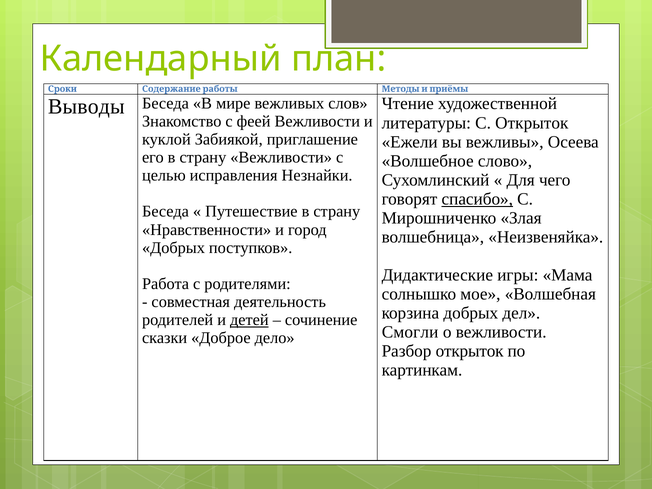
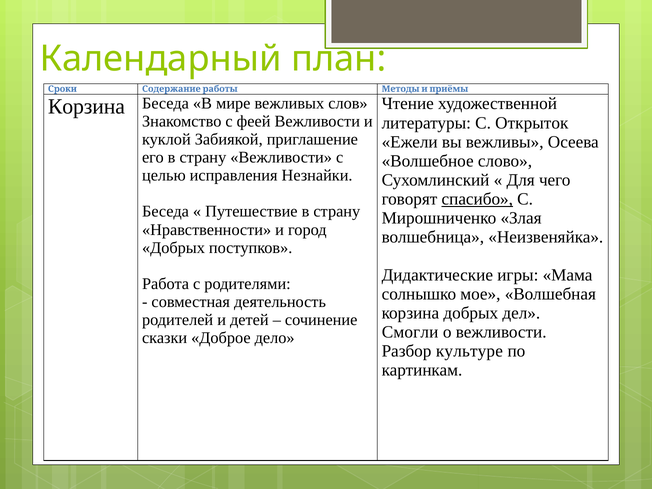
Выводы at (86, 106): Выводы -> Корзина
детей underline: present -> none
Разбор открыток: открыток -> культуре
